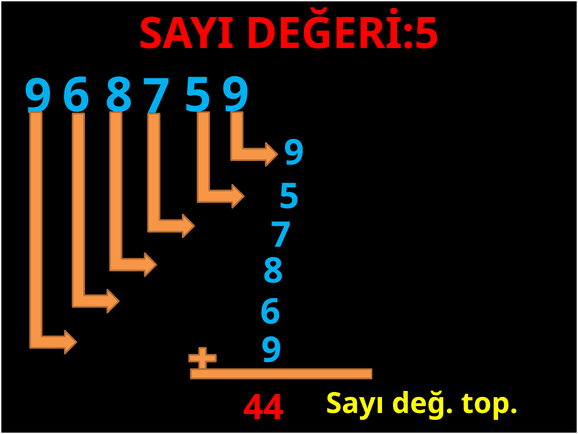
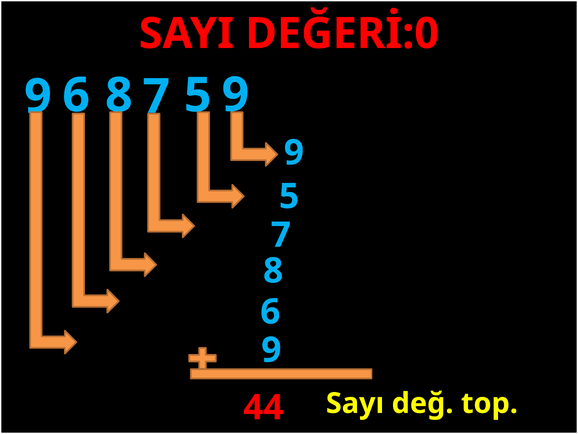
DEĞERİ:5: DEĞERİ:5 -> DEĞERİ:0
